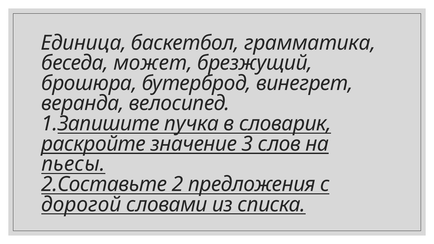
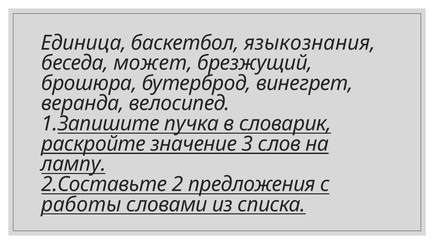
грамматика: грамматика -> языкознания
пьесы: пьесы -> лампу
дорогой: дорогой -> работы
